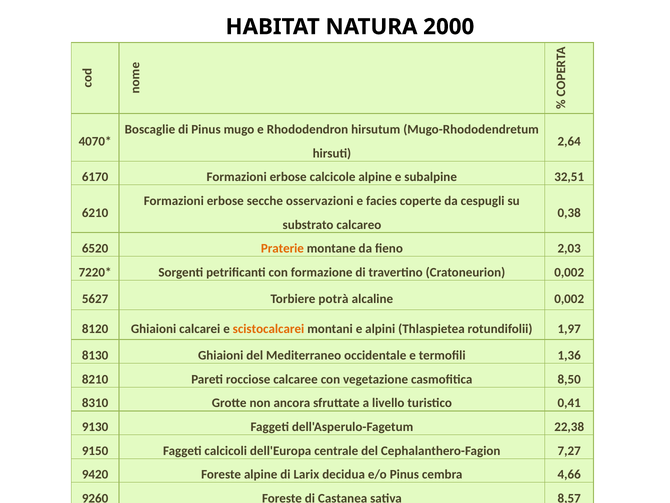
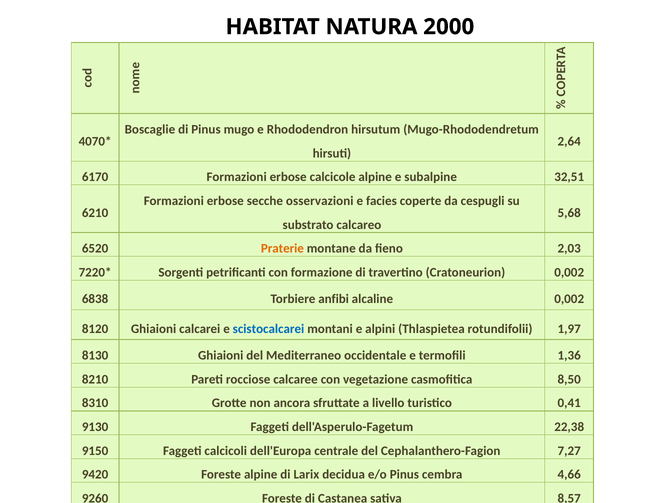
0,38: 0,38 -> 5,68
5627: 5627 -> 6838
potrà: potrà -> anfibi
scistocalcarei colour: orange -> blue
